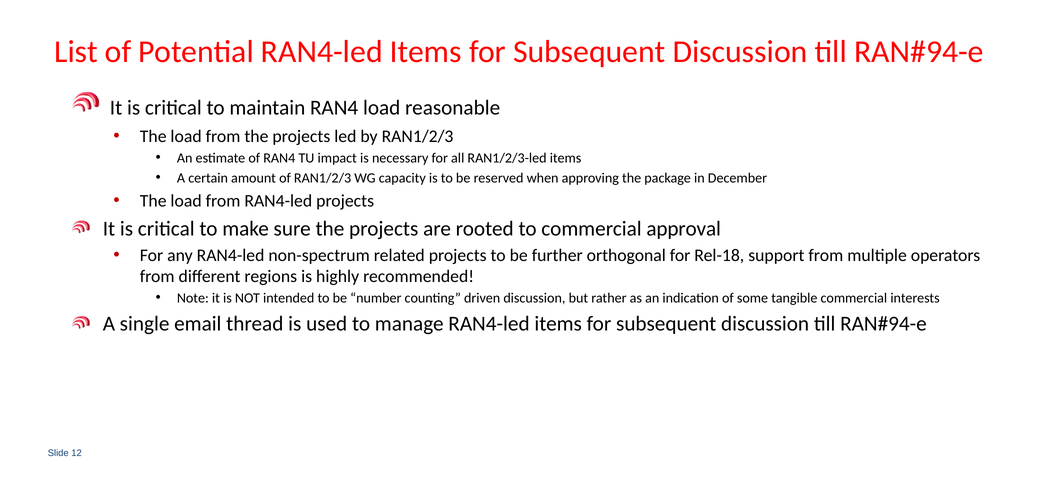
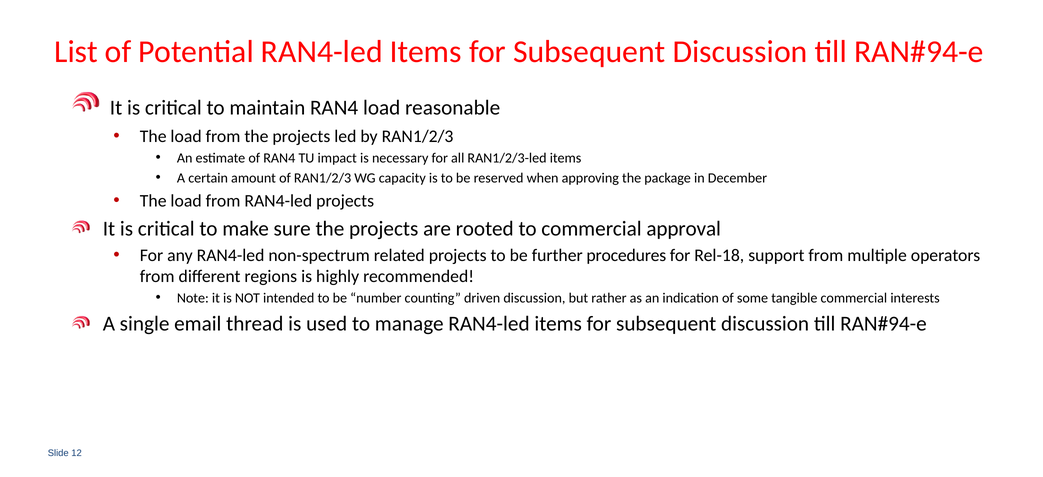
orthogonal: orthogonal -> procedures
